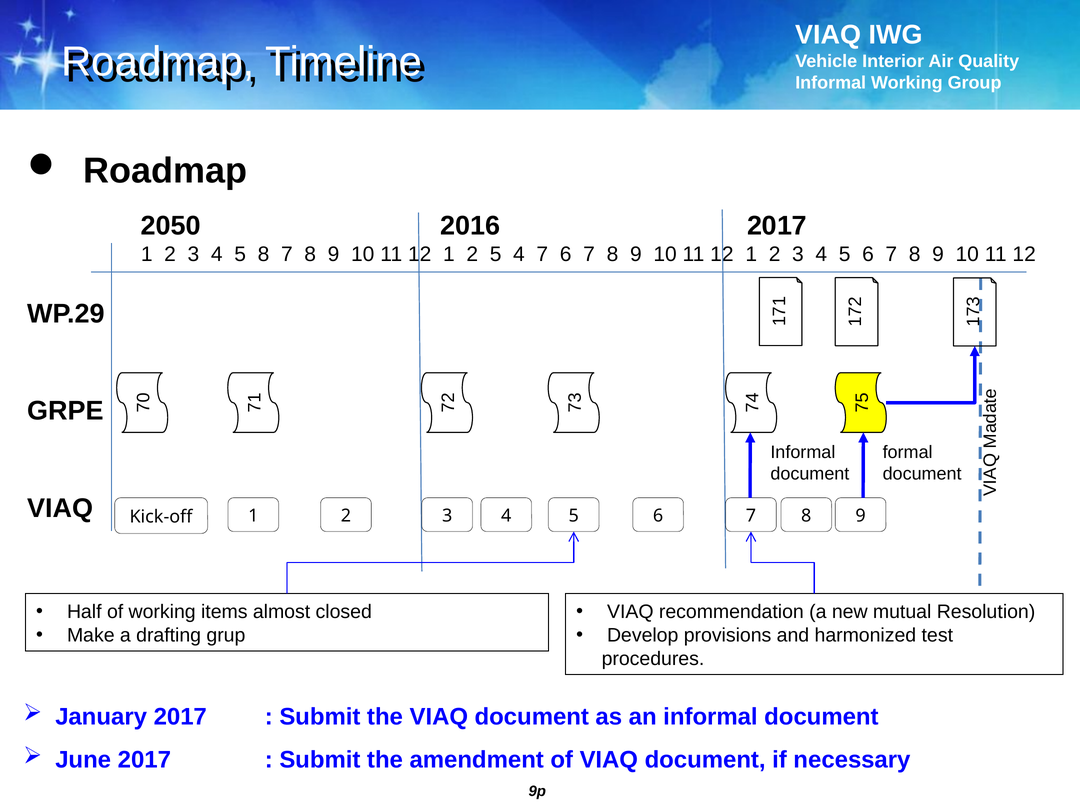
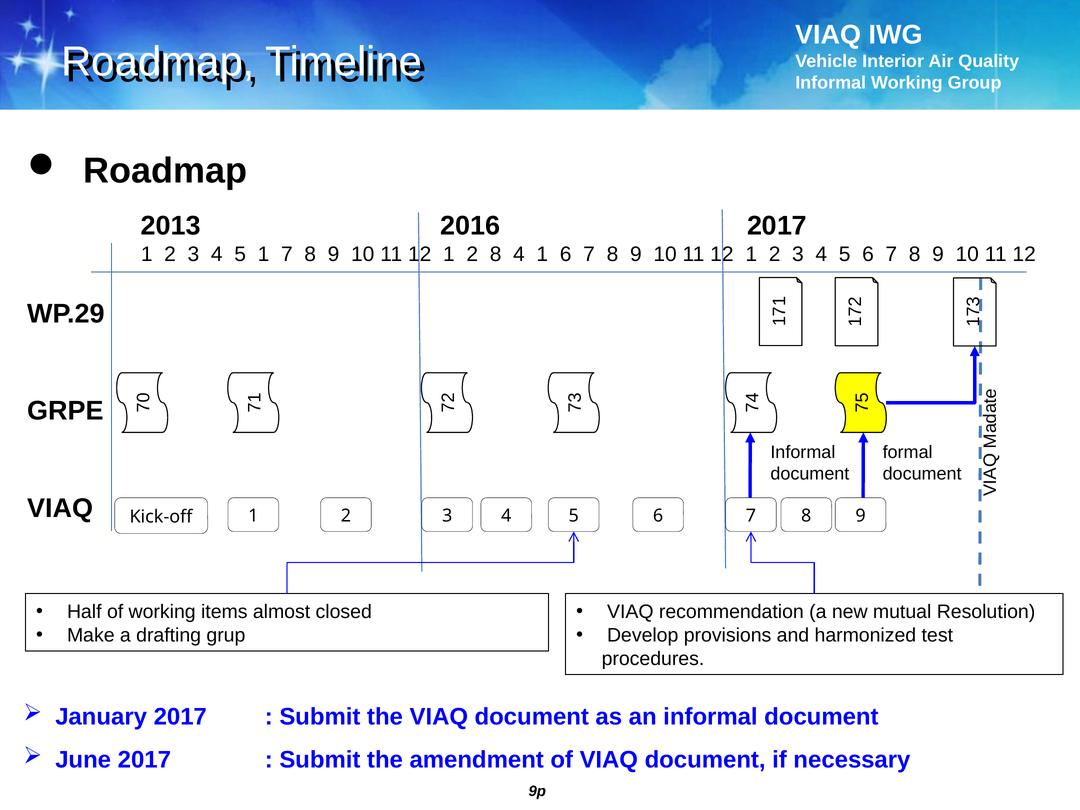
2050: 2050 -> 2013
5 8: 8 -> 1
2 5: 5 -> 8
7 at (542, 254): 7 -> 1
